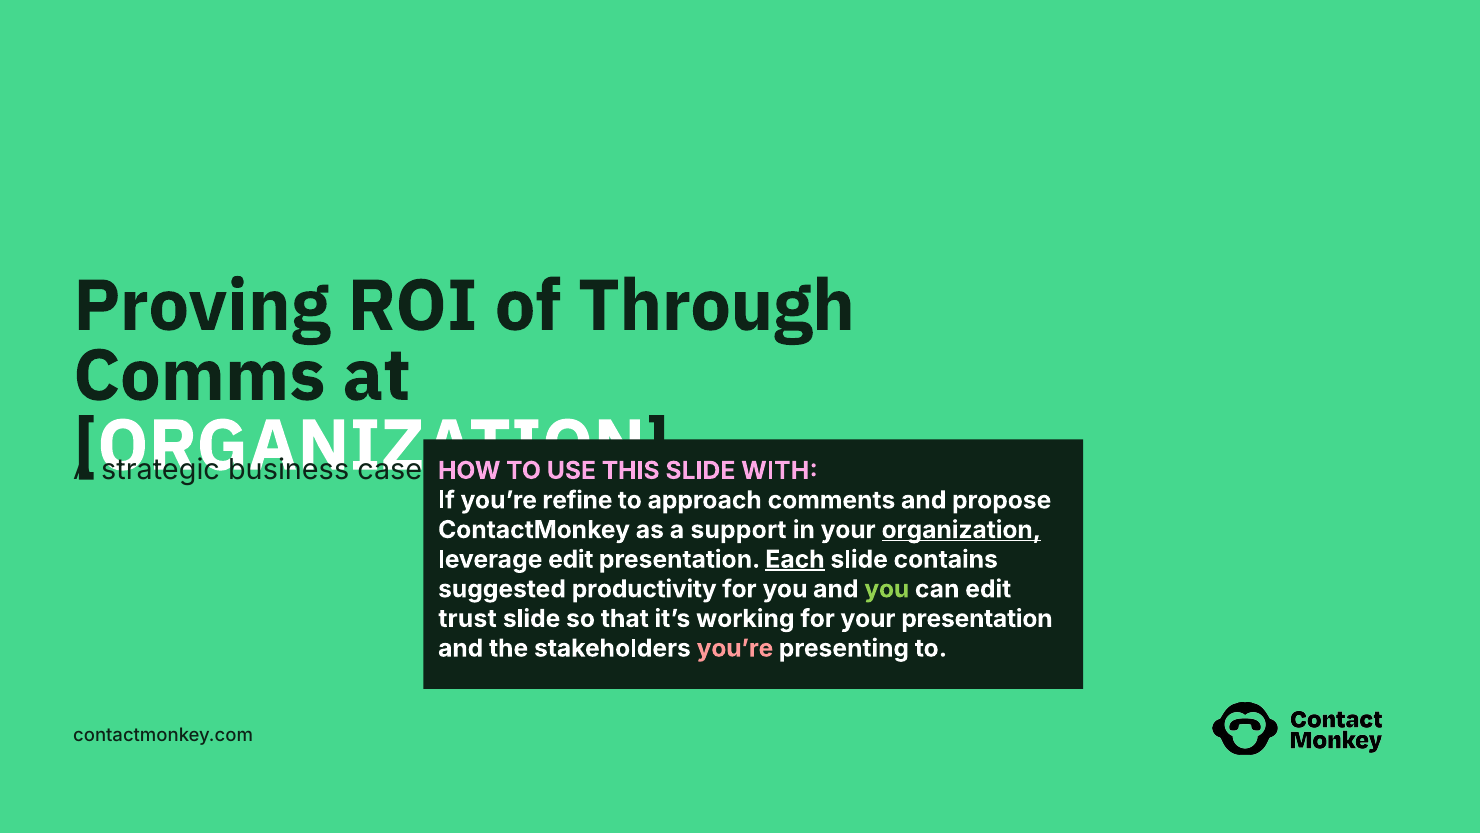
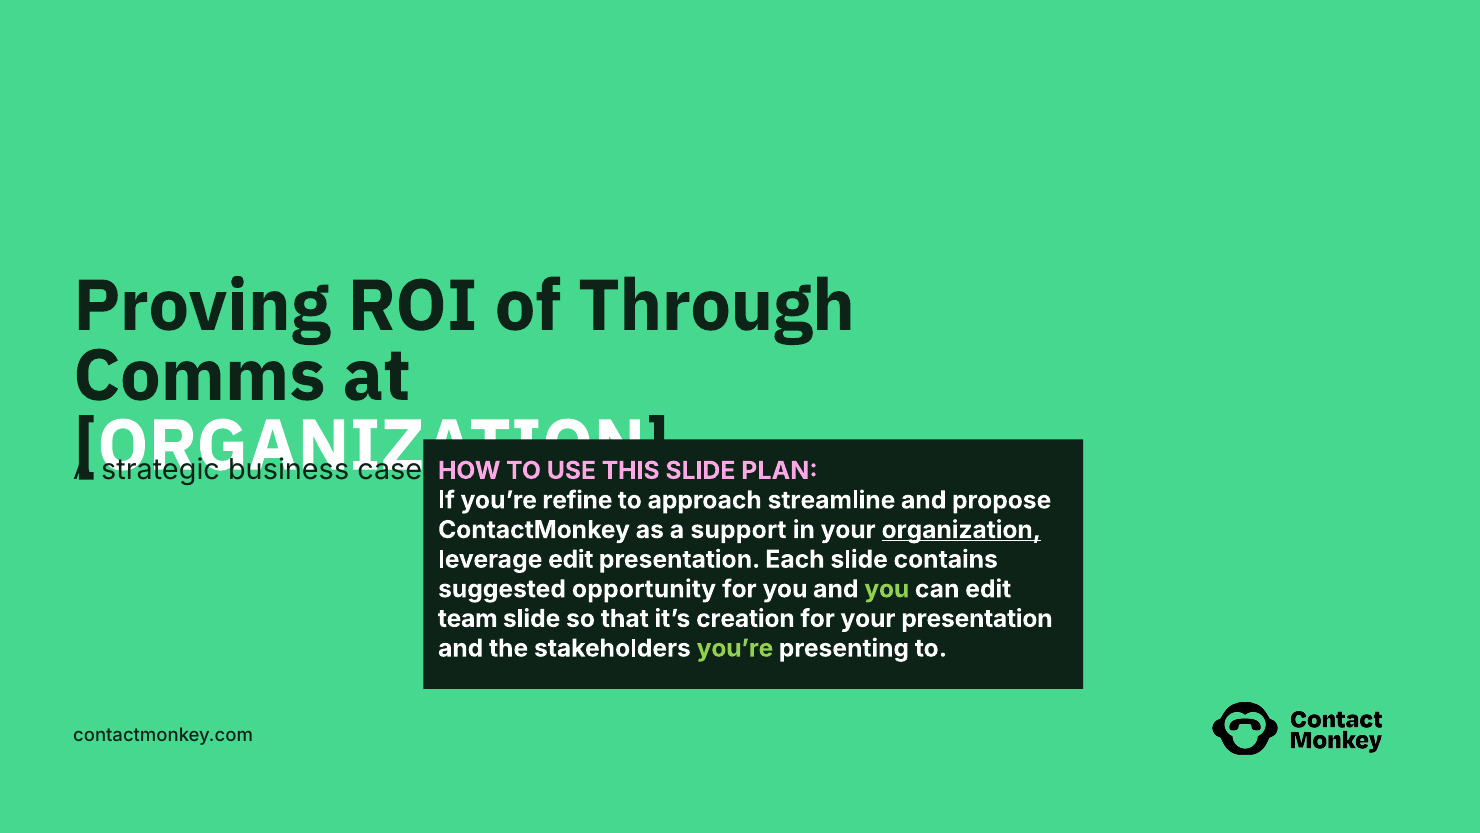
WITH: WITH -> PLAN
comments: comments -> streamline
Each underline: present -> none
productivity: productivity -> opportunity
trust: trust -> team
working: working -> creation
you’re at (735, 648) colour: pink -> light green
